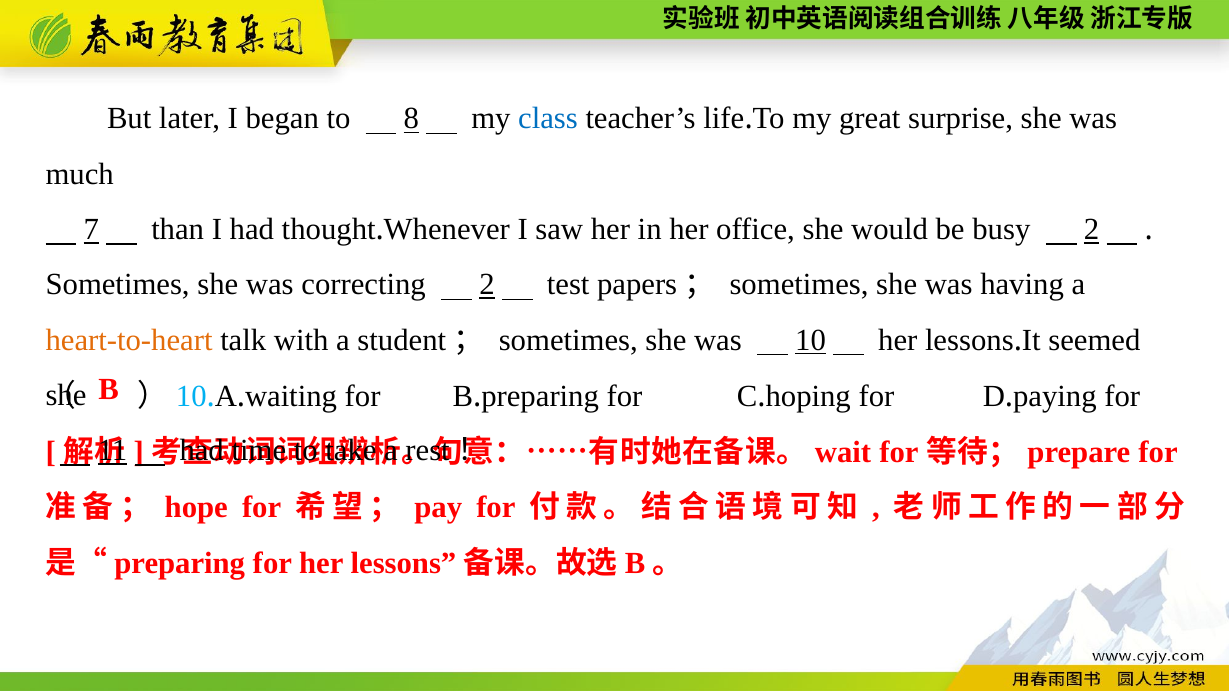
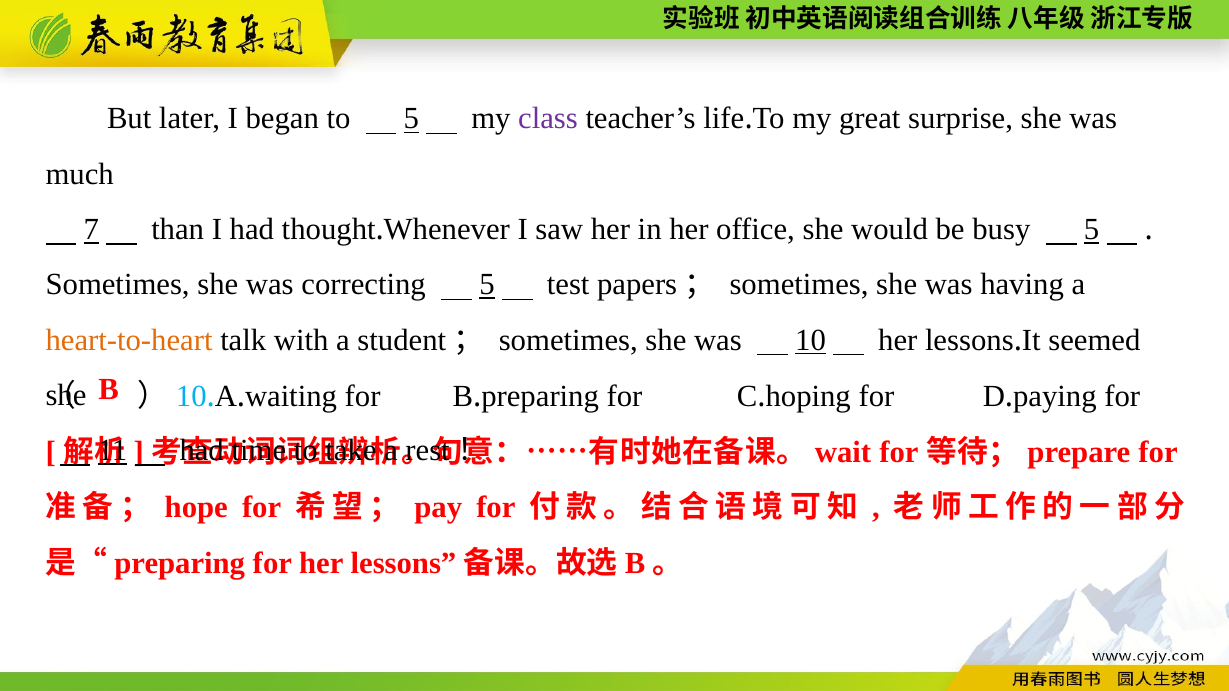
to 8: 8 -> 5
class colour: blue -> purple
busy 2: 2 -> 5
correcting 2: 2 -> 5
